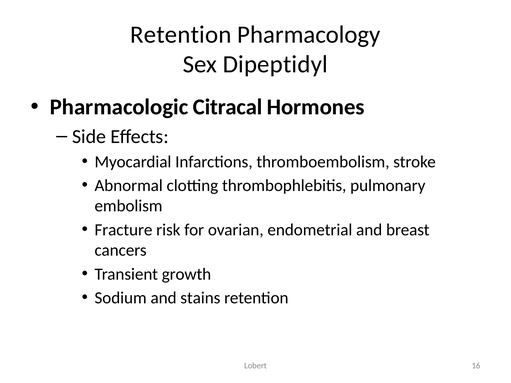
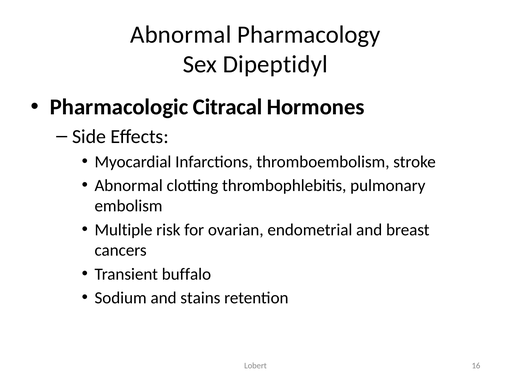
Retention at (181, 35): Retention -> Abnormal
Fracture: Fracture -> Multiple
growth: growth -> buffalo
